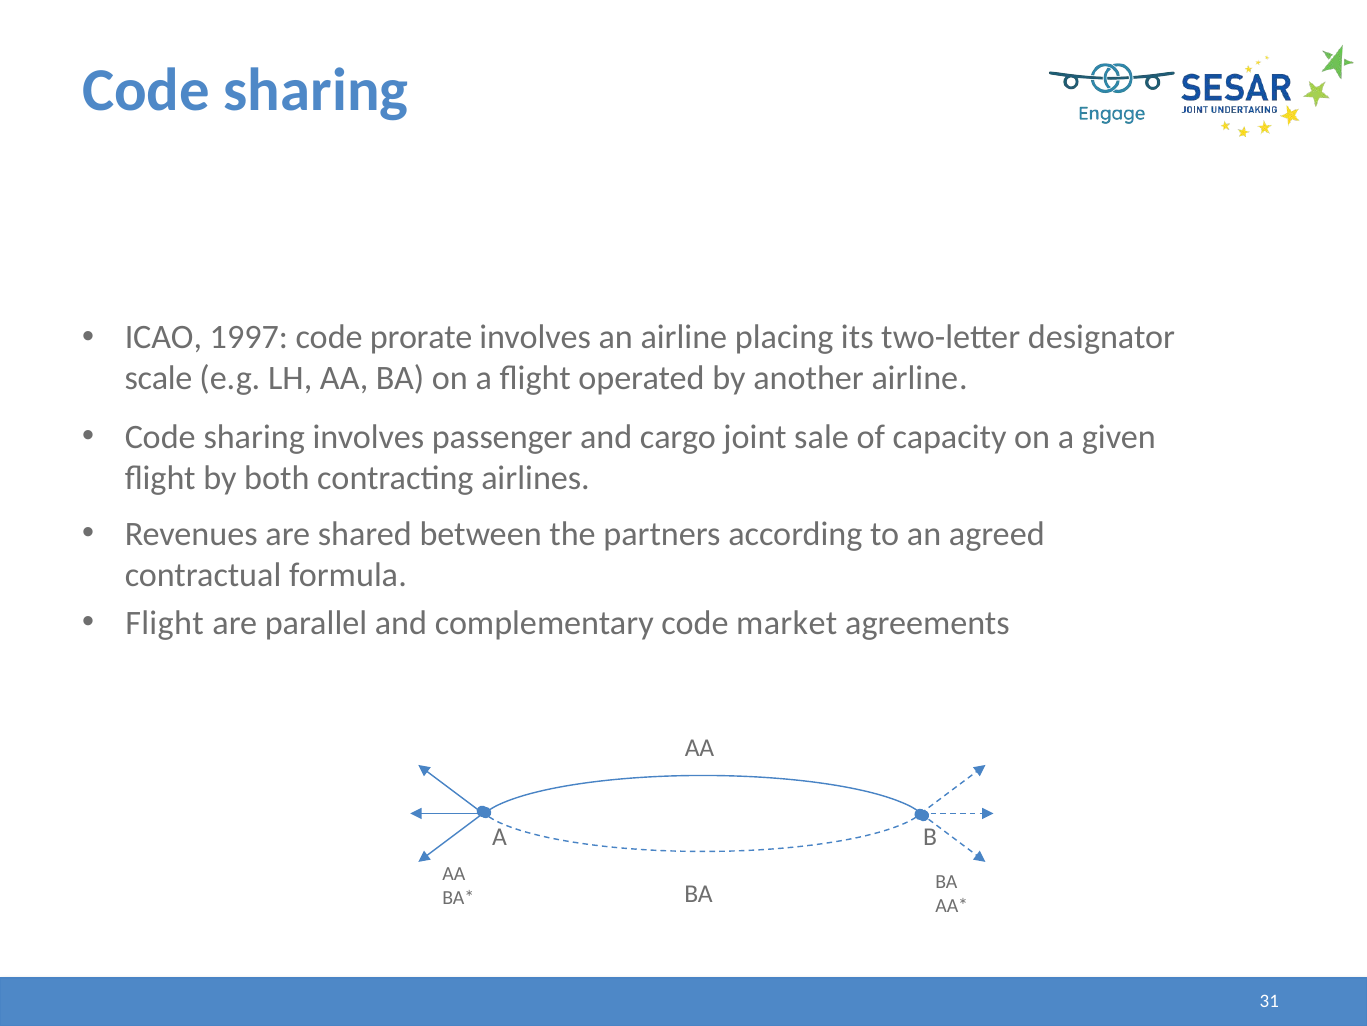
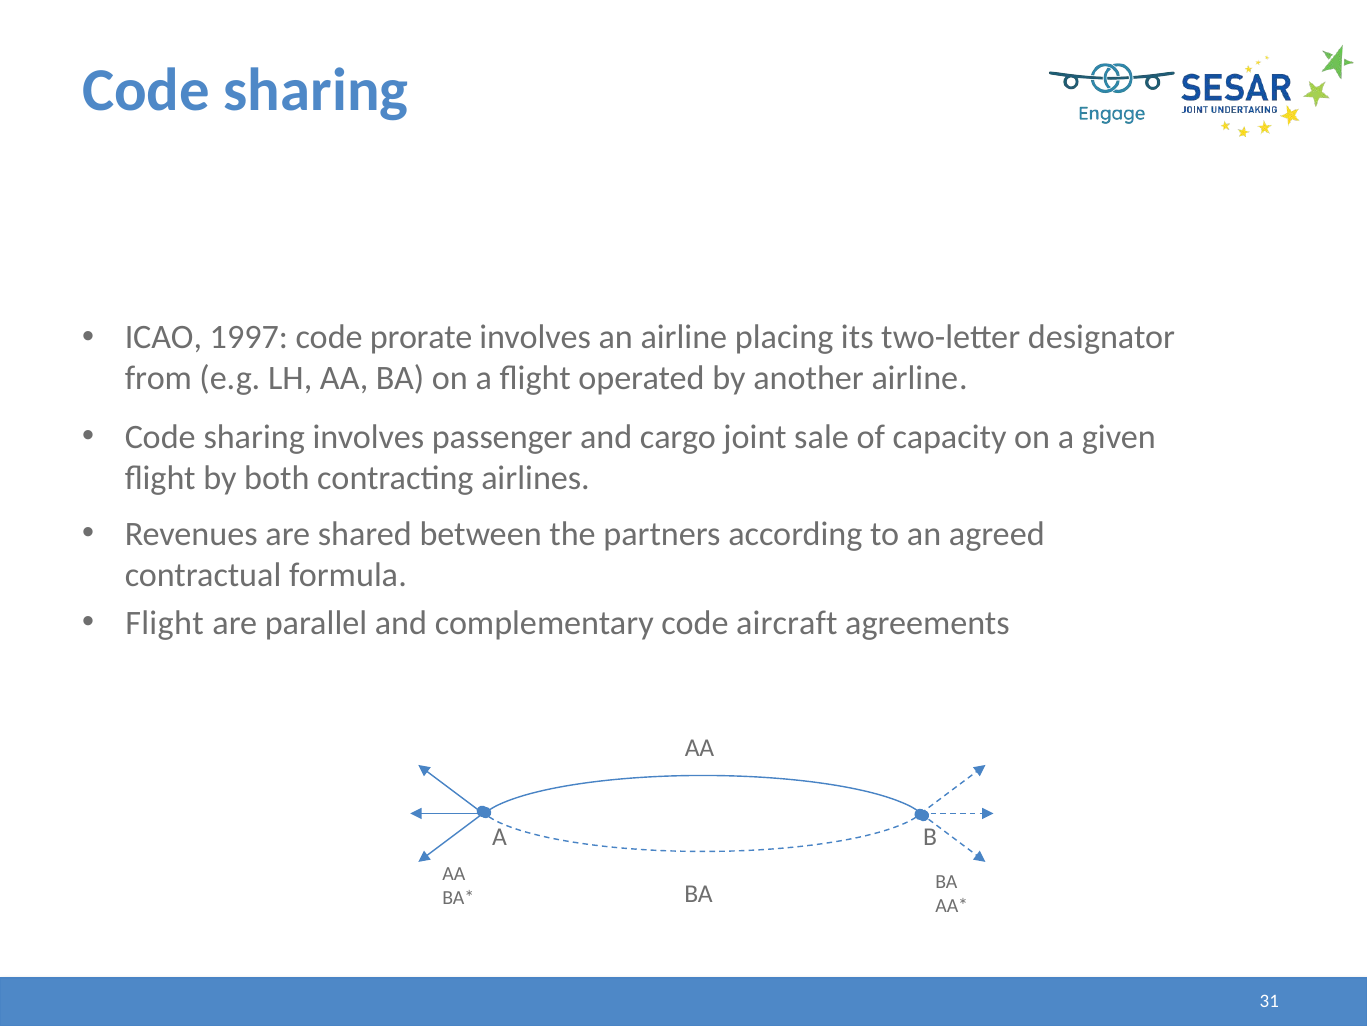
scale: scale -> from
market: market -> aircraft
